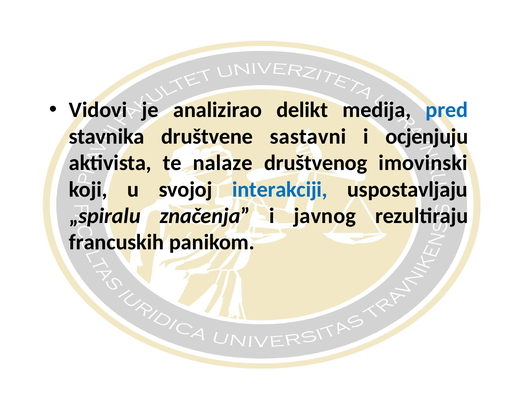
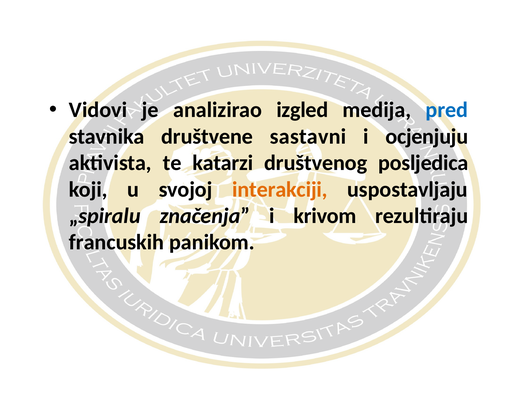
delikt: delikt -> izgled
nalaze: nalaze -> katarzi
imovinski: imovinski -> posljedica
interakciji colour: blue -> orange
javnog: javnog -> krivom
